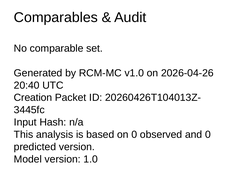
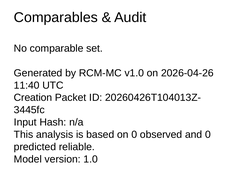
20:40: 20:40 -> 11:40
predicted version: version -> reliable
